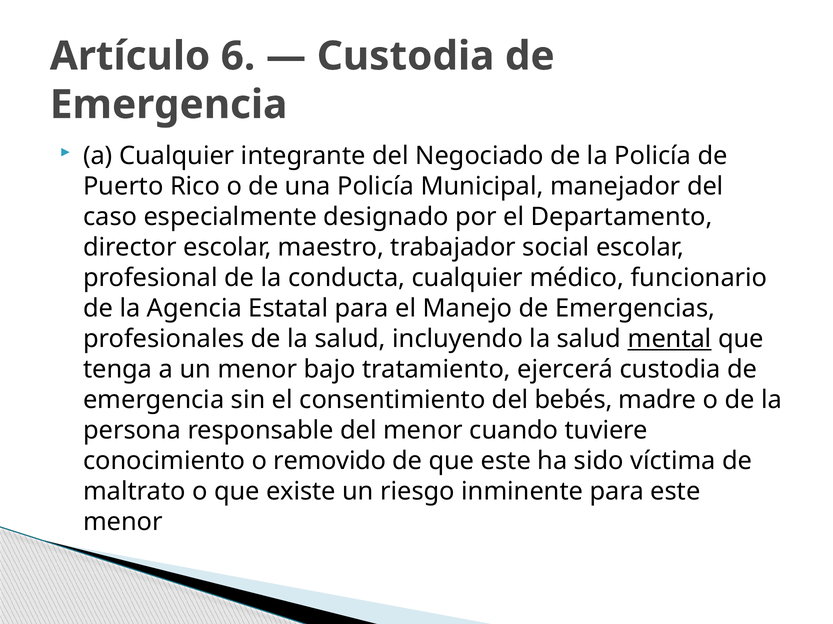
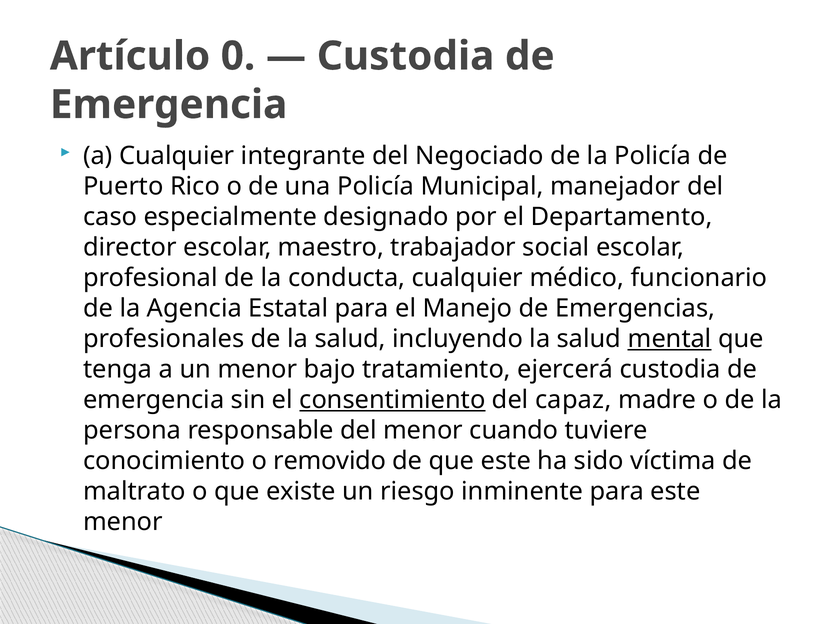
6: 6 -> 0
consentimiento underline: none -> present
bebés: bebés -> capaz
